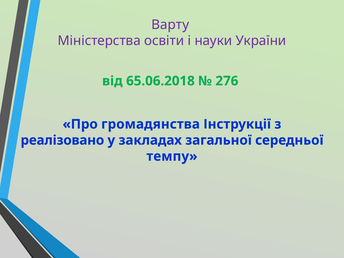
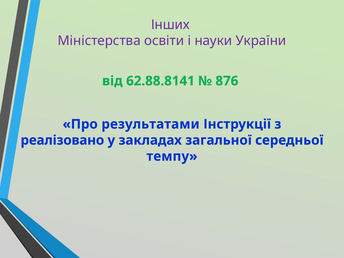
Варту: Варту -> Інших
65.06.2018: 65.06.2018 -> 62.88.8141
276: 276 -> 876
громадянства: громадянства -> результатами
